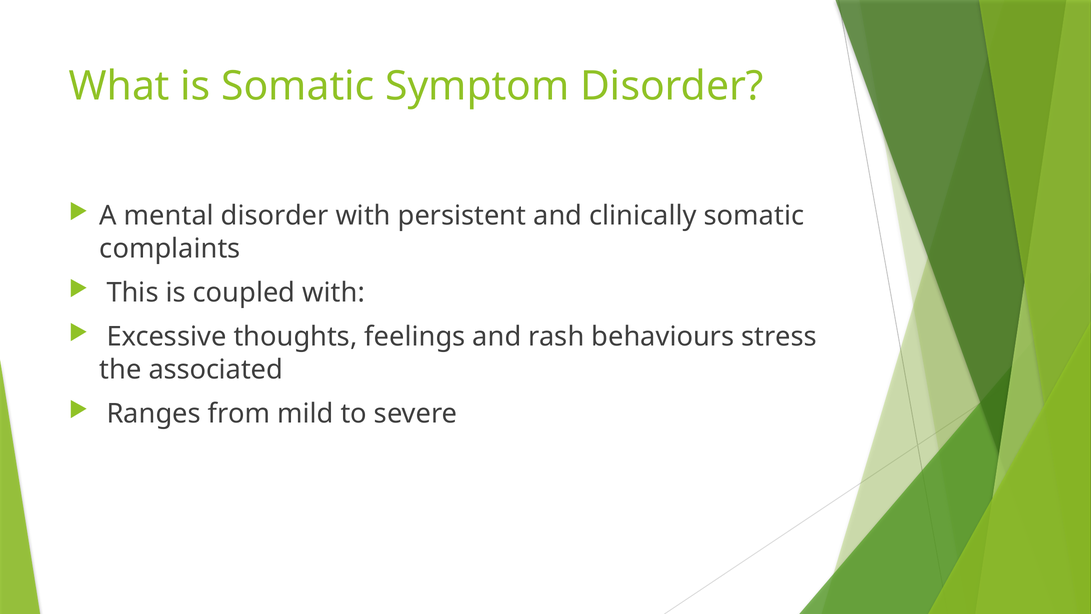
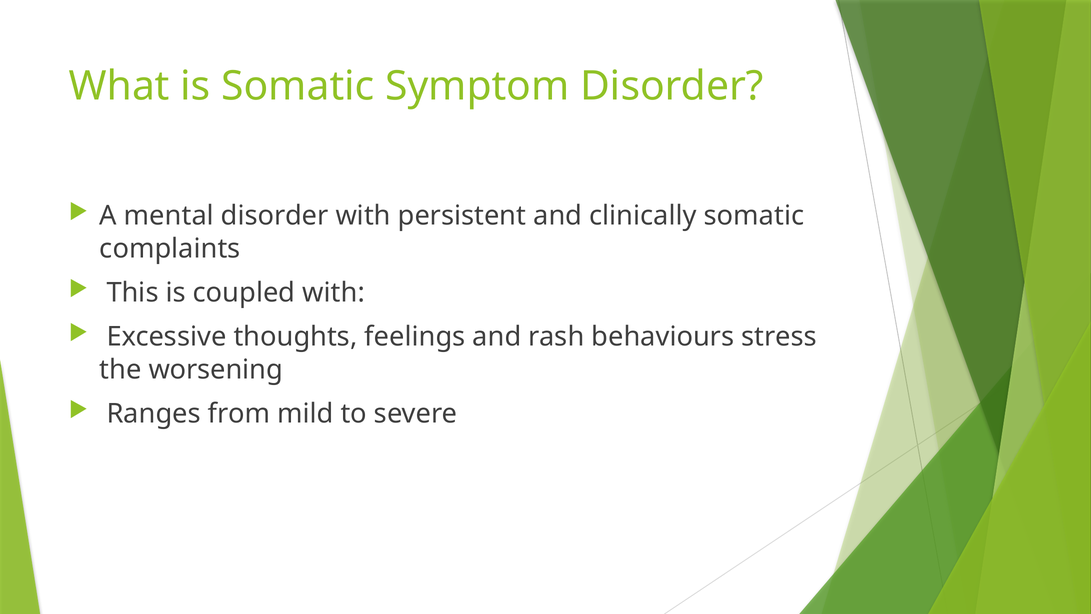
associated: associated -> worsening
